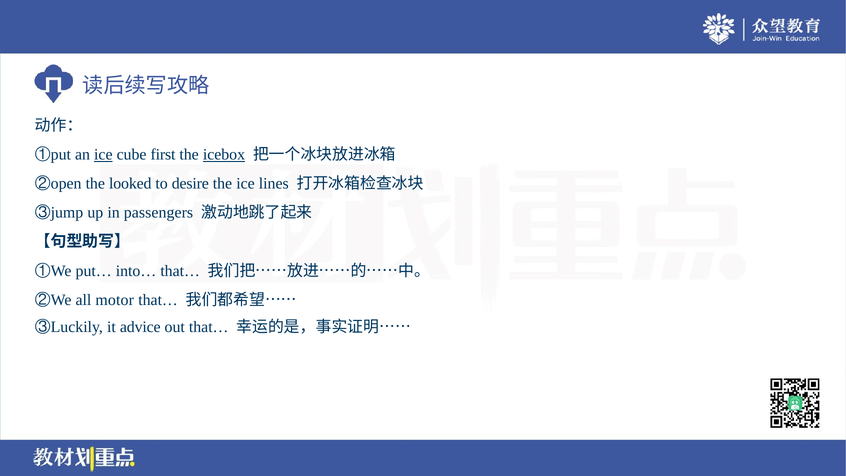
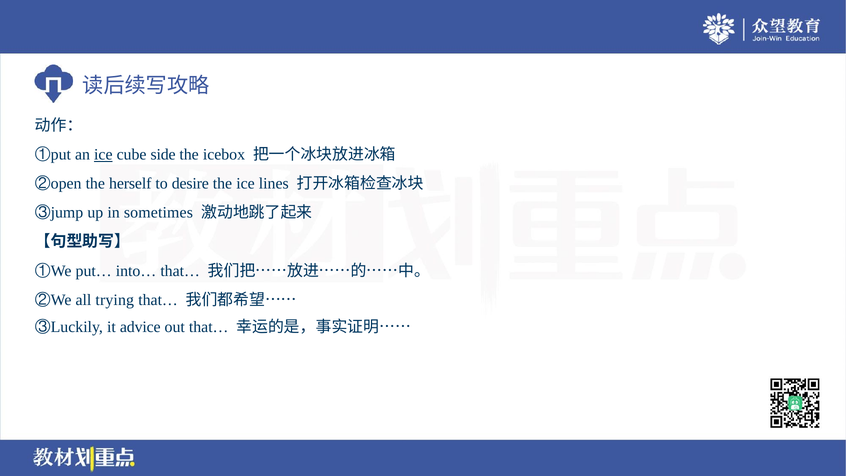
first: first -> side
icebox underline: present -> none
looked: looked -> herself
passengers: passengers -> sometimes
motor: motor -> trying
